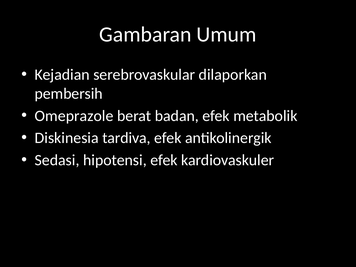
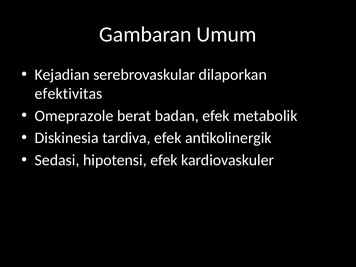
pembersih: pembersih -> efektivitas
